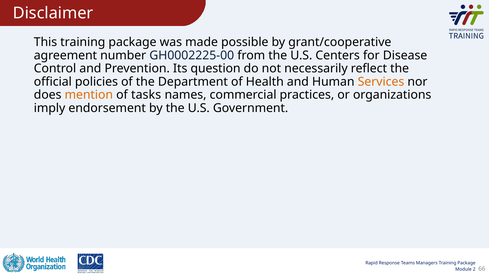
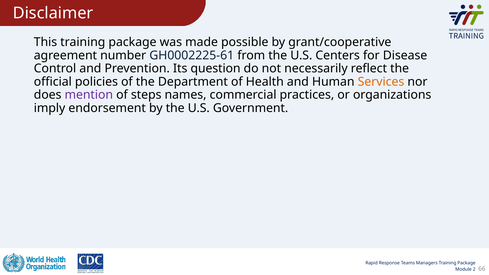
GH0002225-00: GH0002225-00 -> GH0002225-61
mention colour: orange -> purple
tasks: tasks -> steps
